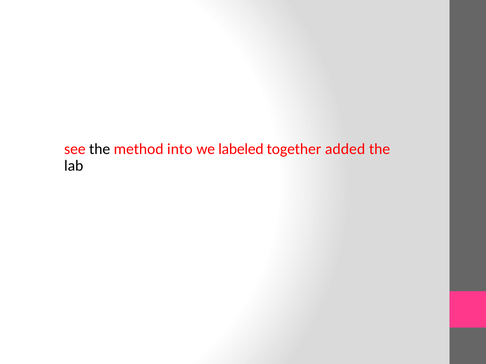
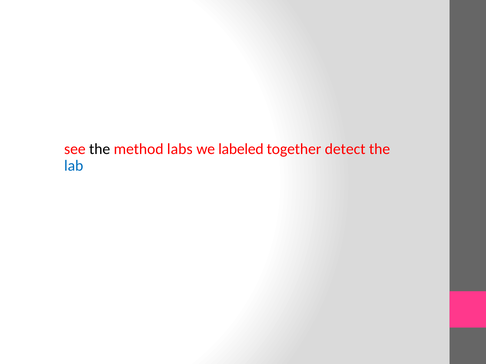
into: into -> labs
added: added -> detect
lab colour: black -> blue
